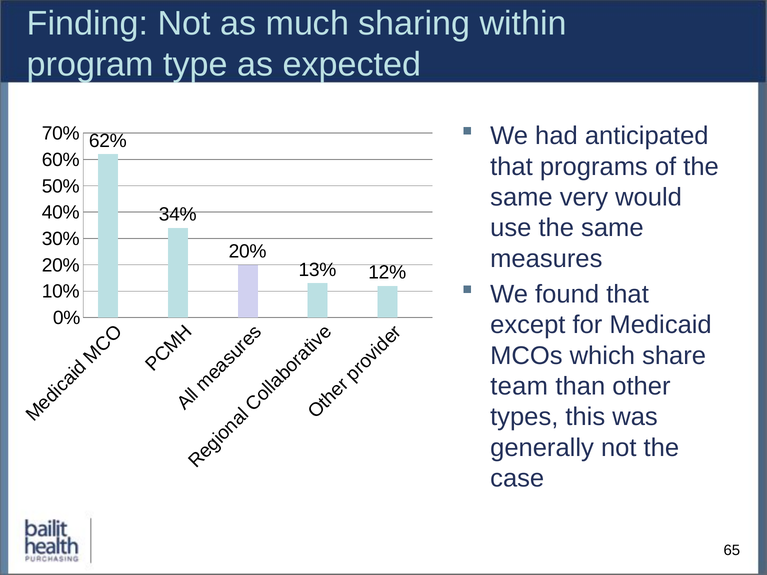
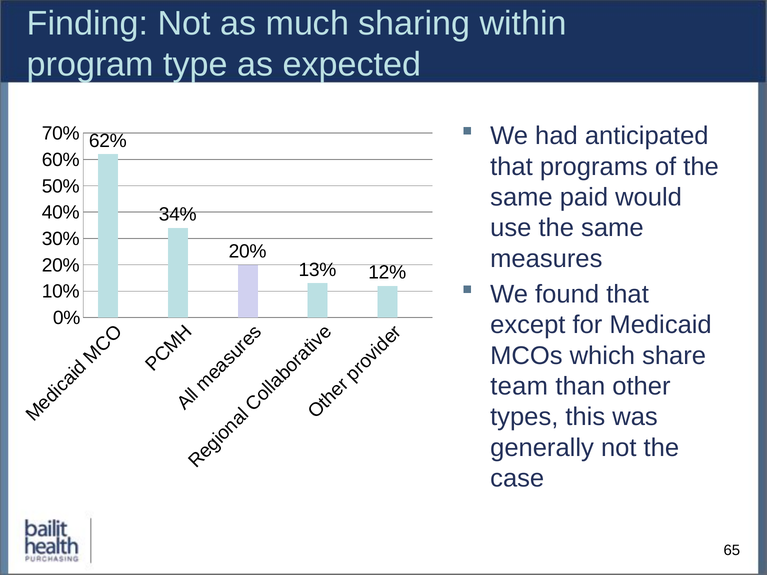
very: very -> paid
